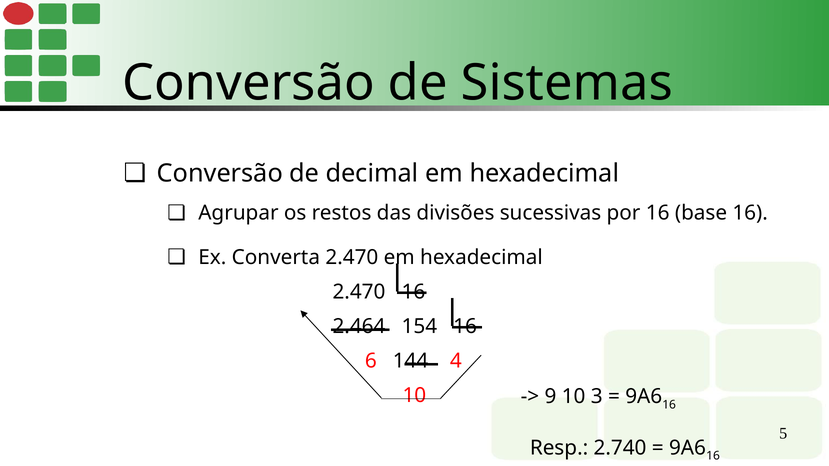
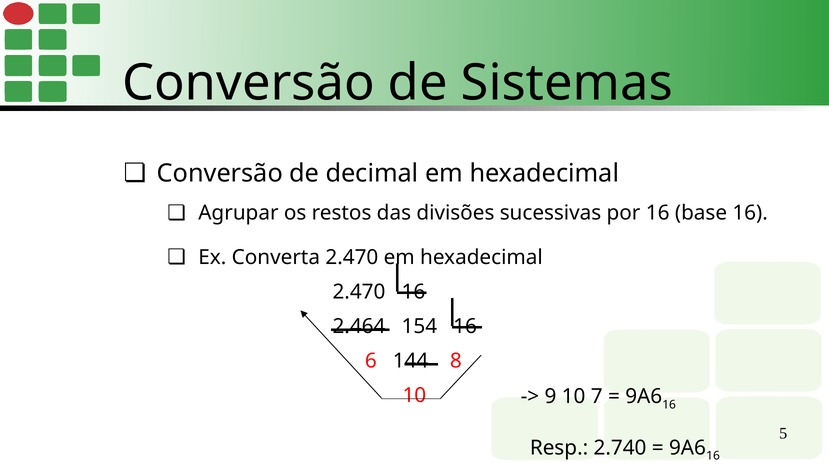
4: 4 -> 8
3: 3 -> 7
